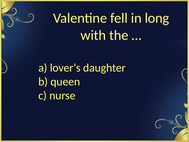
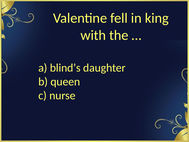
long: long -> king
lover’s: lover’s -> blind’s
